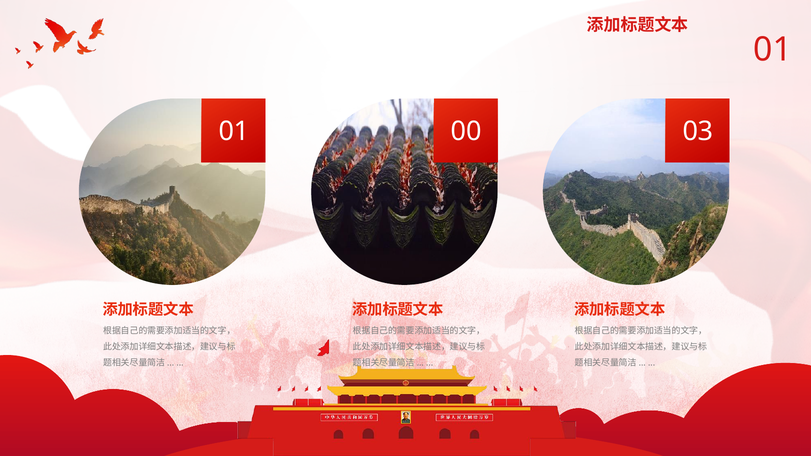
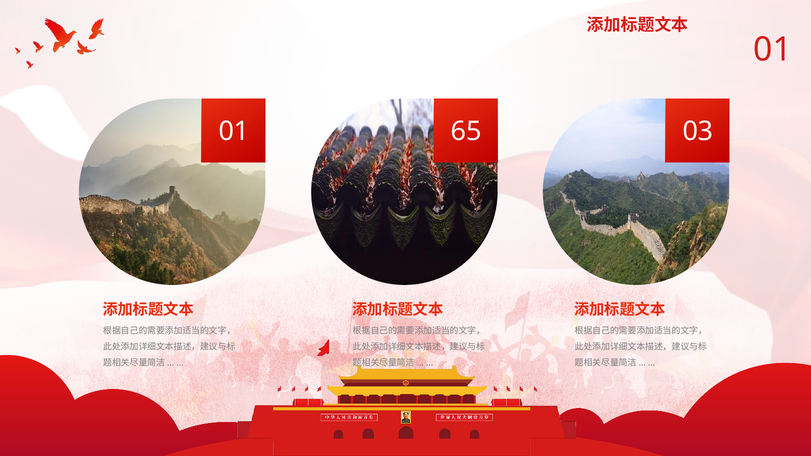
00: 00 -> 65
